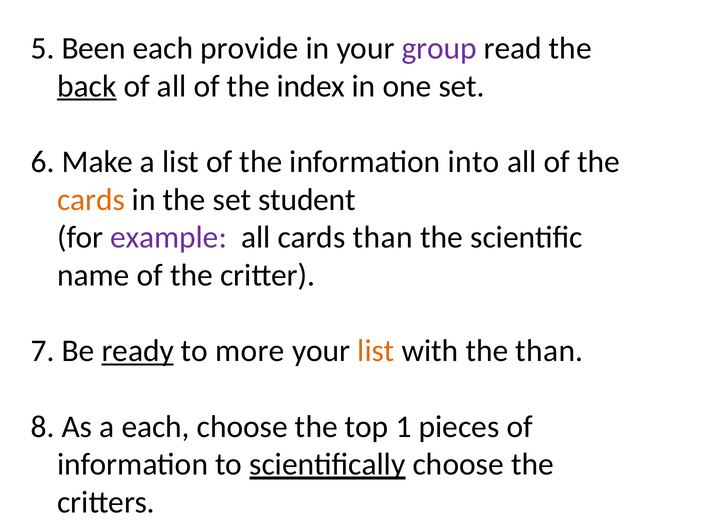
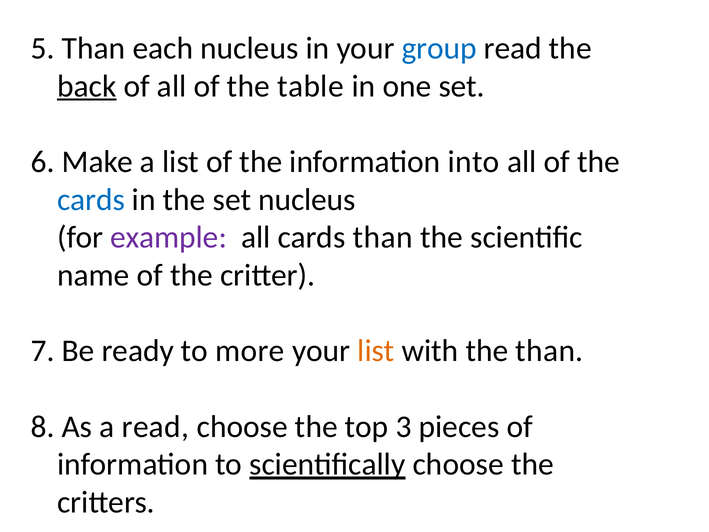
5 Been: Been -> Than
each provide: provide -> nucleus
group colour: purple -> blue
index: index -> table
cards at (91, 200) colour: orange -> blue
set student: student -> nucleus
ready underline: present -> none
a each: each -> read
1: 1 -> 3
